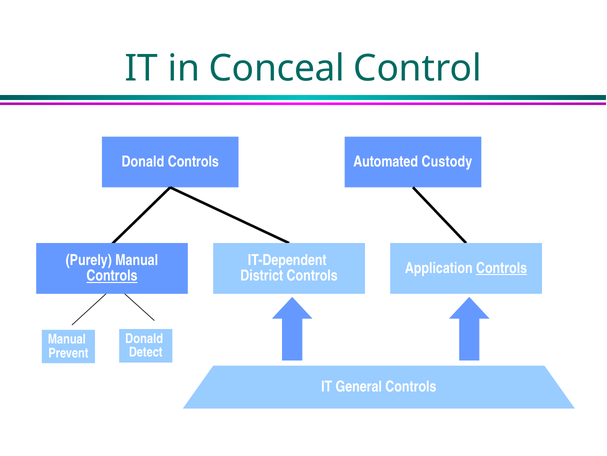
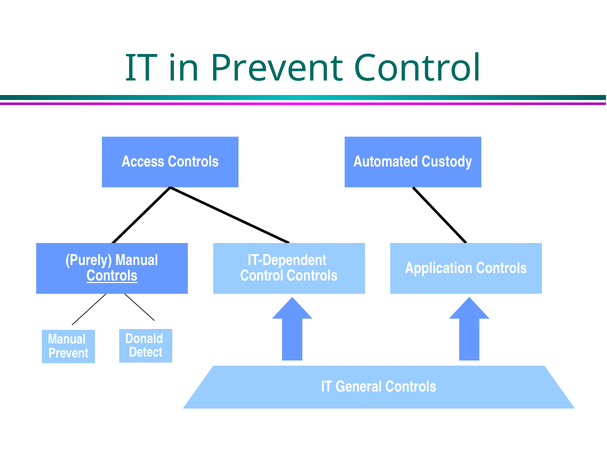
in Conceal: Conceal -> Prevent
Donald at (143, 161): Donald -> Access
Controls at (502, 268) underline: present -> none
District at (262, 275): District -> Control
